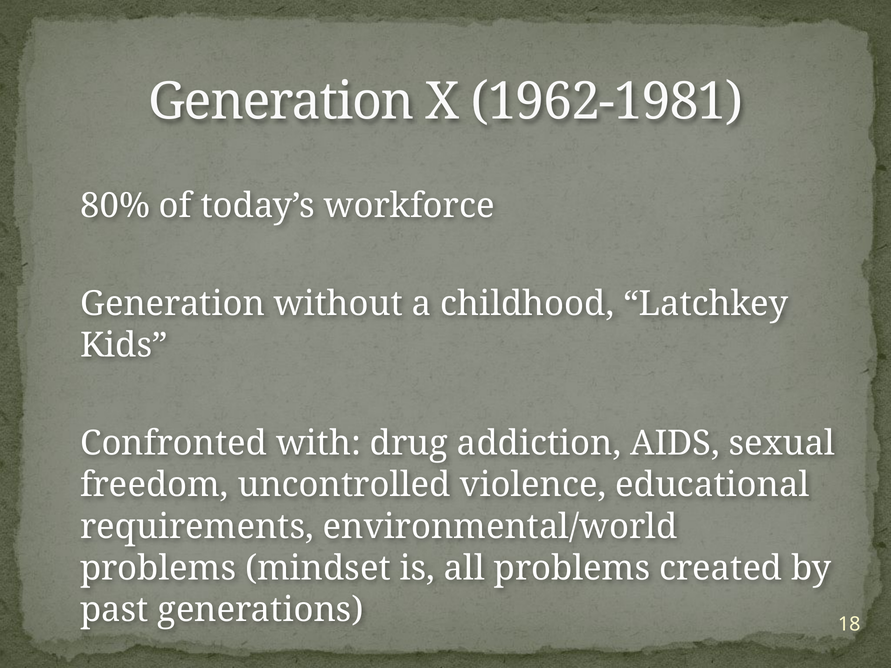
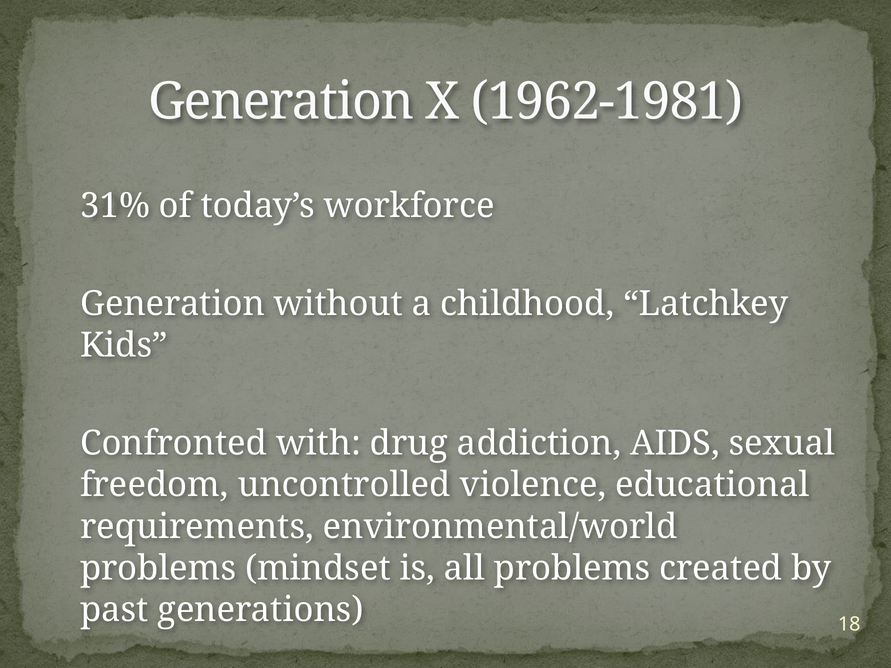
80%: 80% -> 31%
